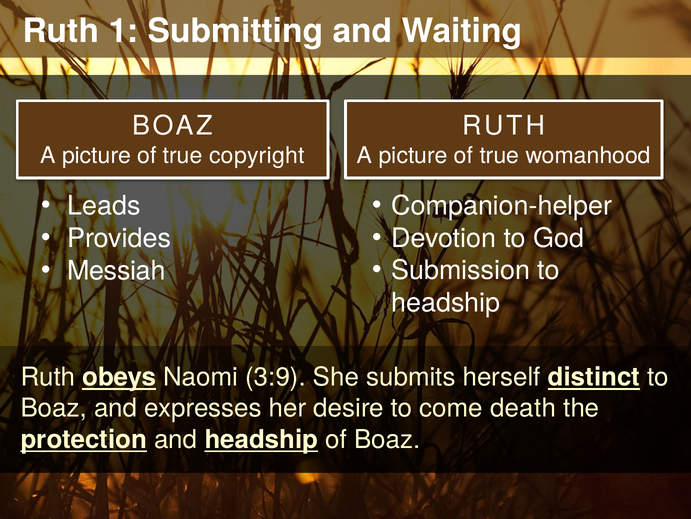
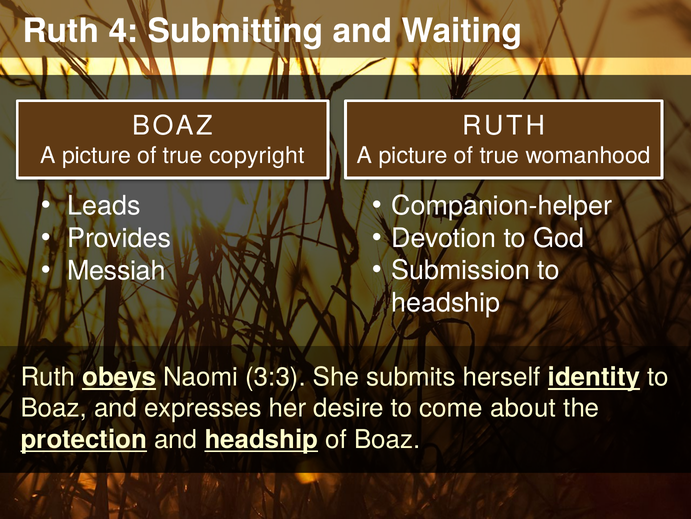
1: 1 -> 4
3:9: 3:9 -> 3:3
distinct: distinct -> identity
death: death -> about
